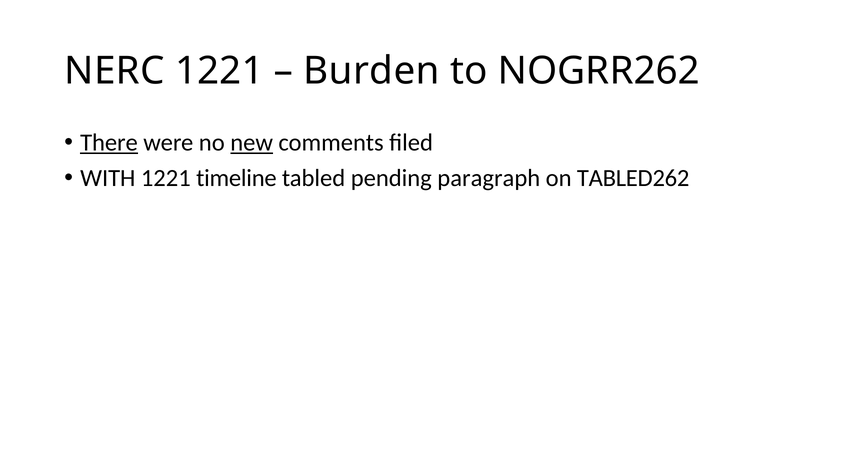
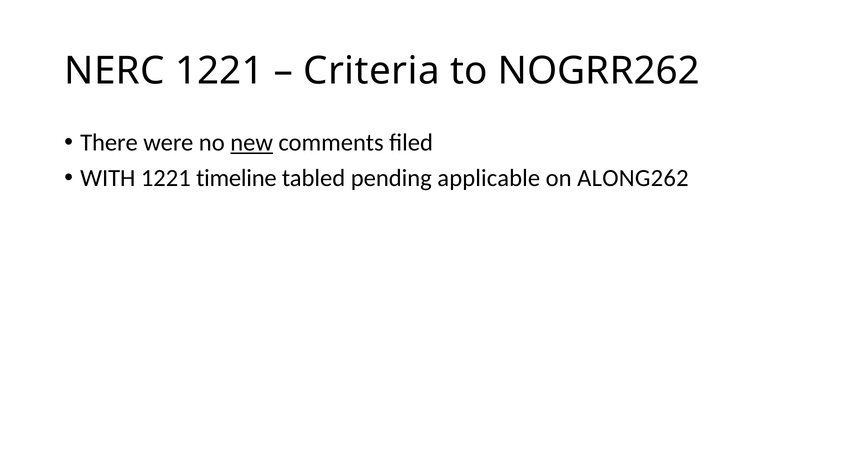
Burden: Burden -> Criteria
There underline: present -> none
paragraph: paragraph -> applicable
TABLED262: TABLED262 -> ALONG262
